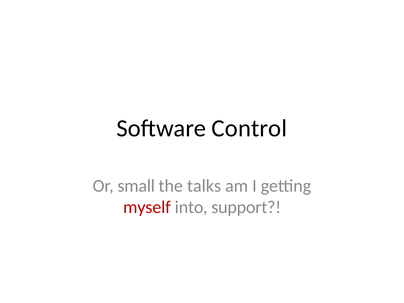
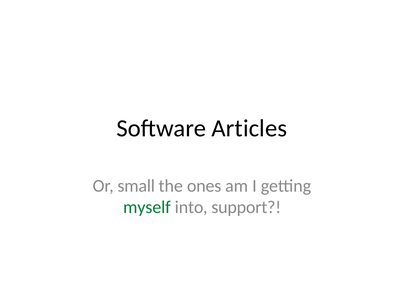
Control: Control -> Articles
talks: talks -> ones
myself colour: red -> green
